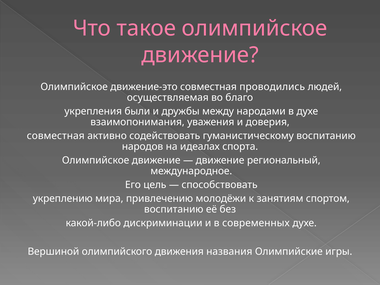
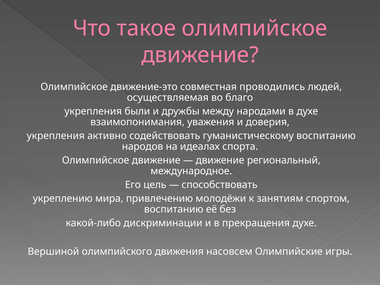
совместная at (56, 136): совместная -> укрепления
современных: современных -> прекращения
названия: названия -> насовсем
